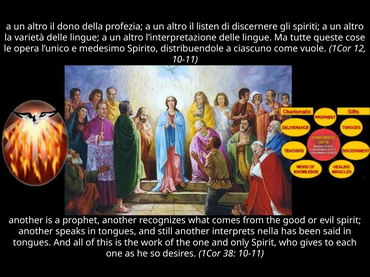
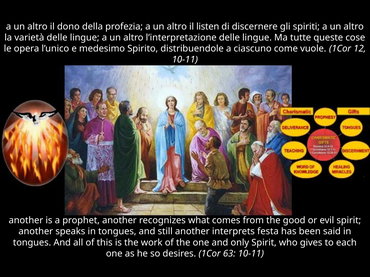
nella: nella -> festa
38: 38 -> 63
